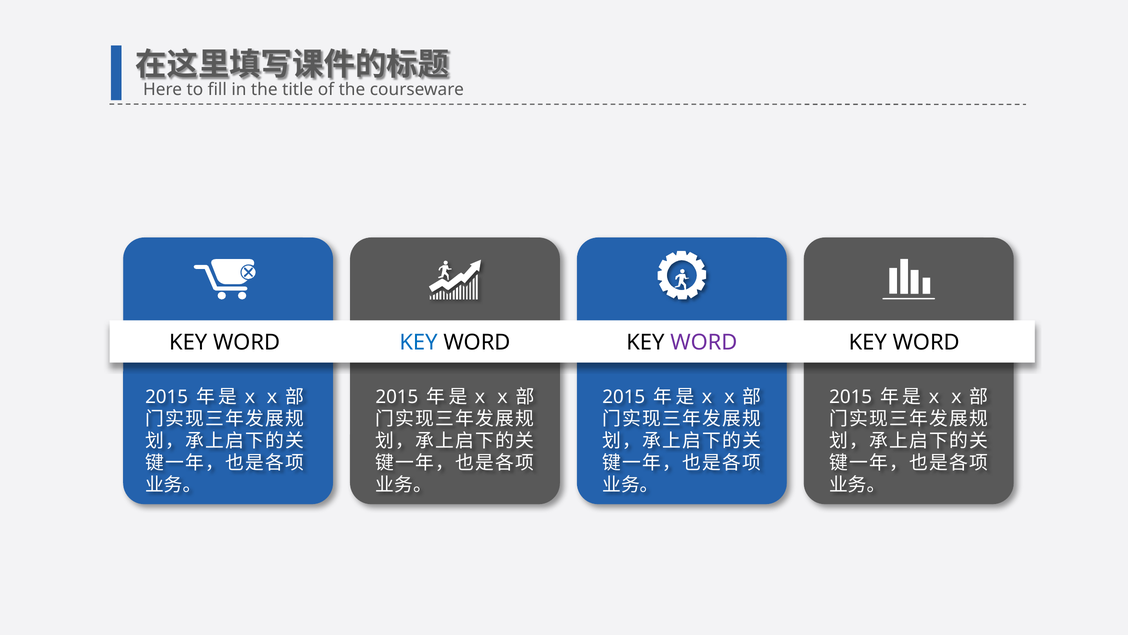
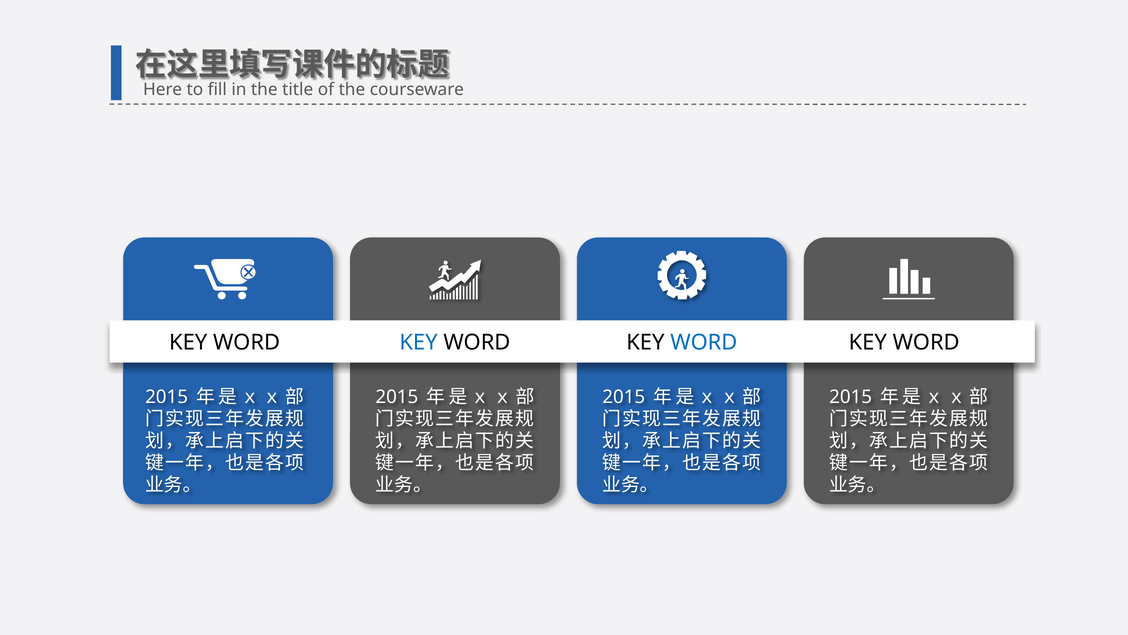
WORD at (704, 342) colour: purple -> blue
